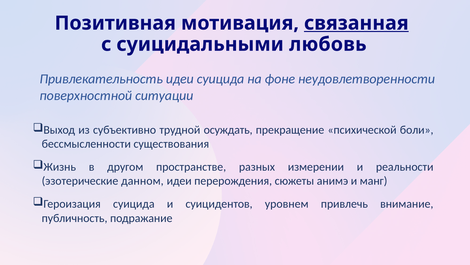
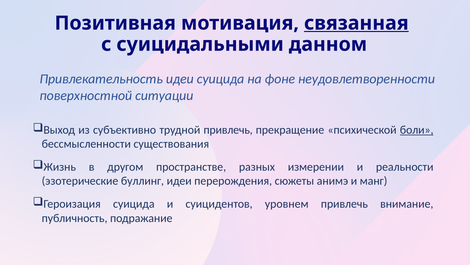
любовь: любовь -> данном
трудной осуждать: осуждать -> привлечь
боли underline: none -> present
данном: данном -> буллинг
